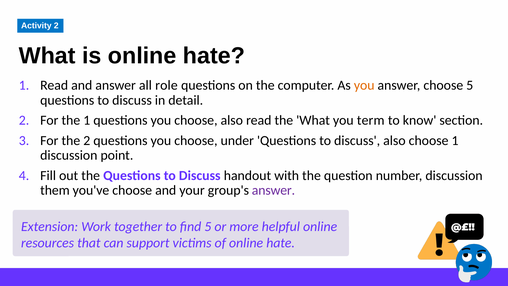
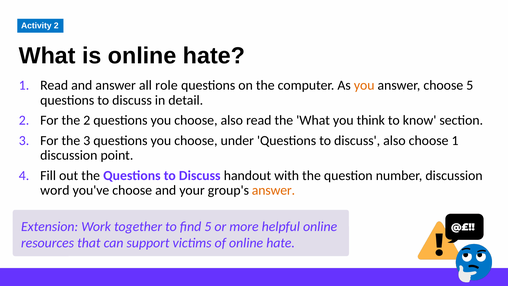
the 1: 1 -> 2
term: term -> think
the 2: 2 -> 3
them: them -> word
answer at (273, 190) colour: purple -> orange
